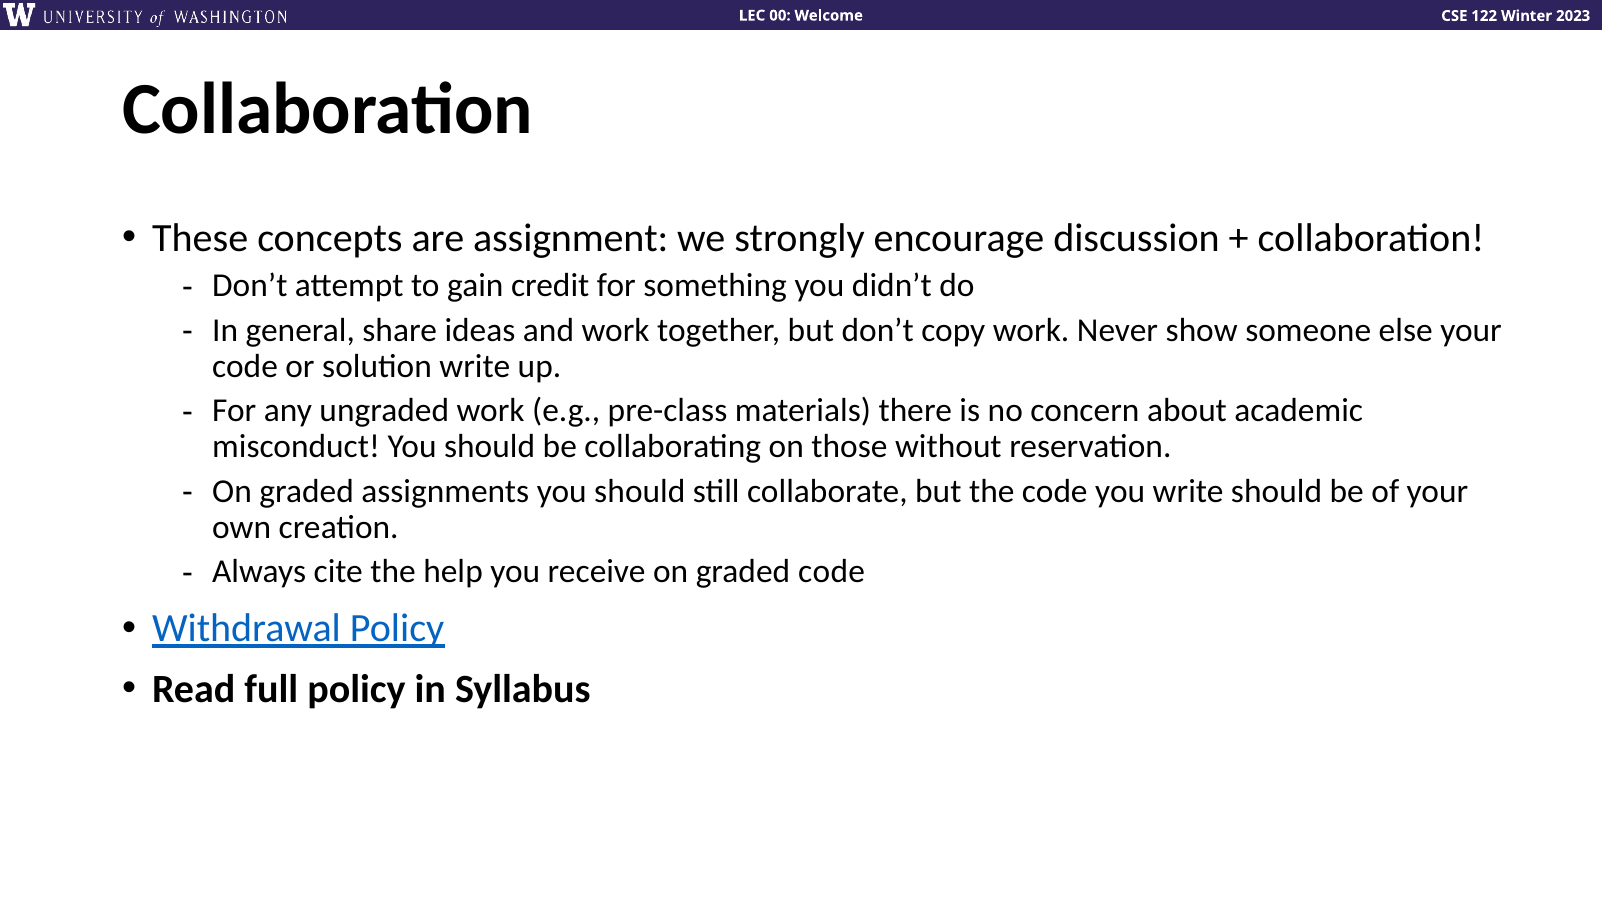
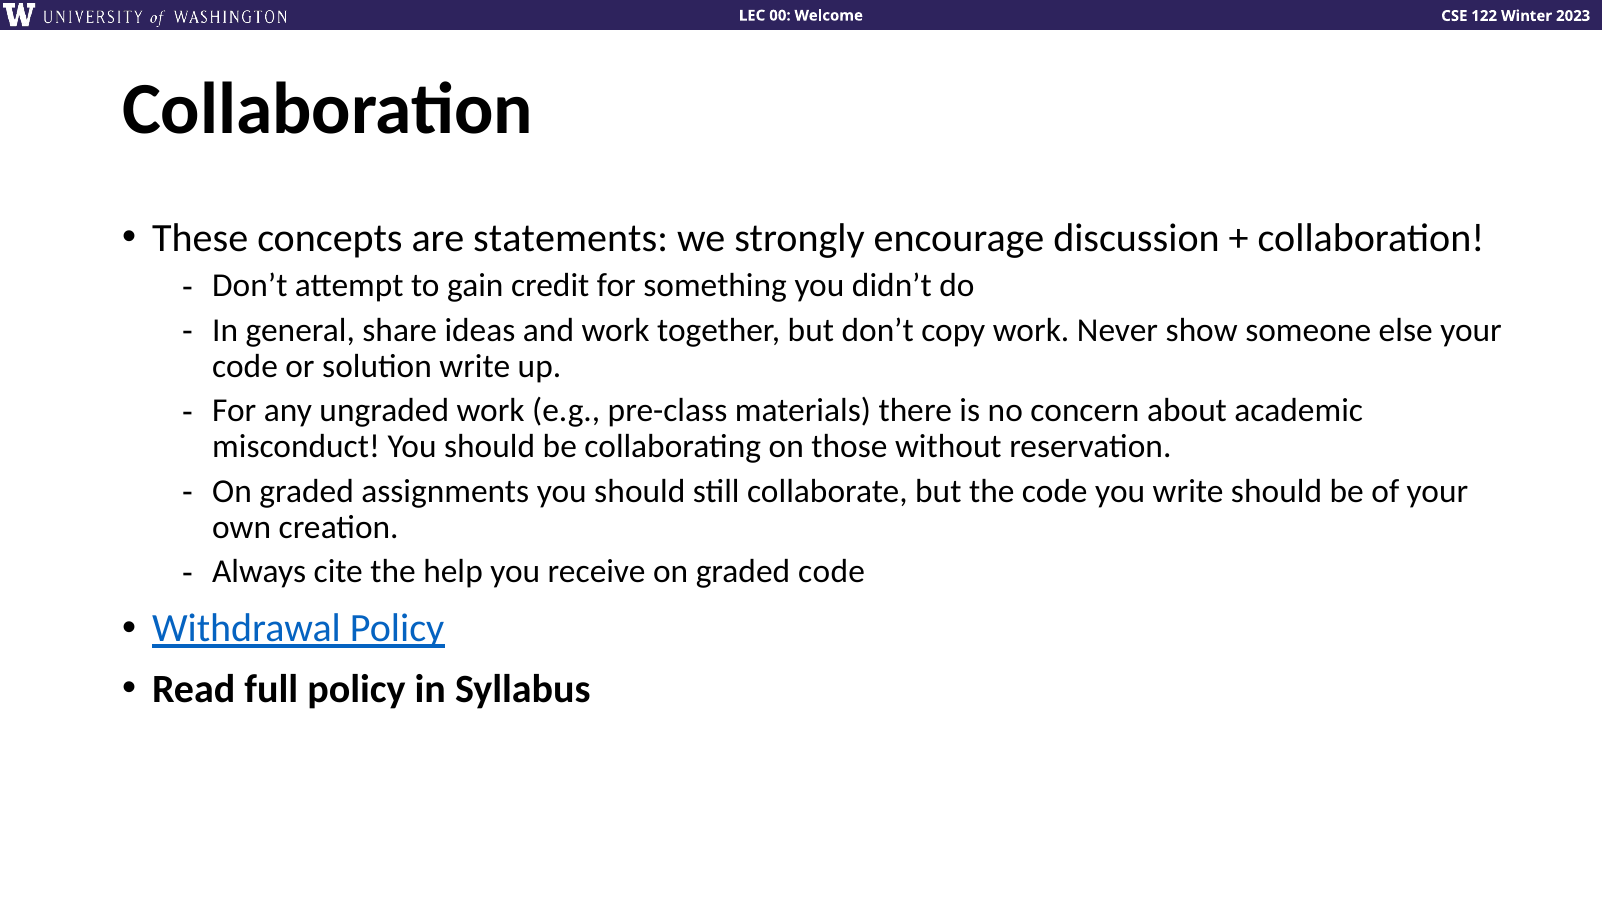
assignment: assignment -> statements
